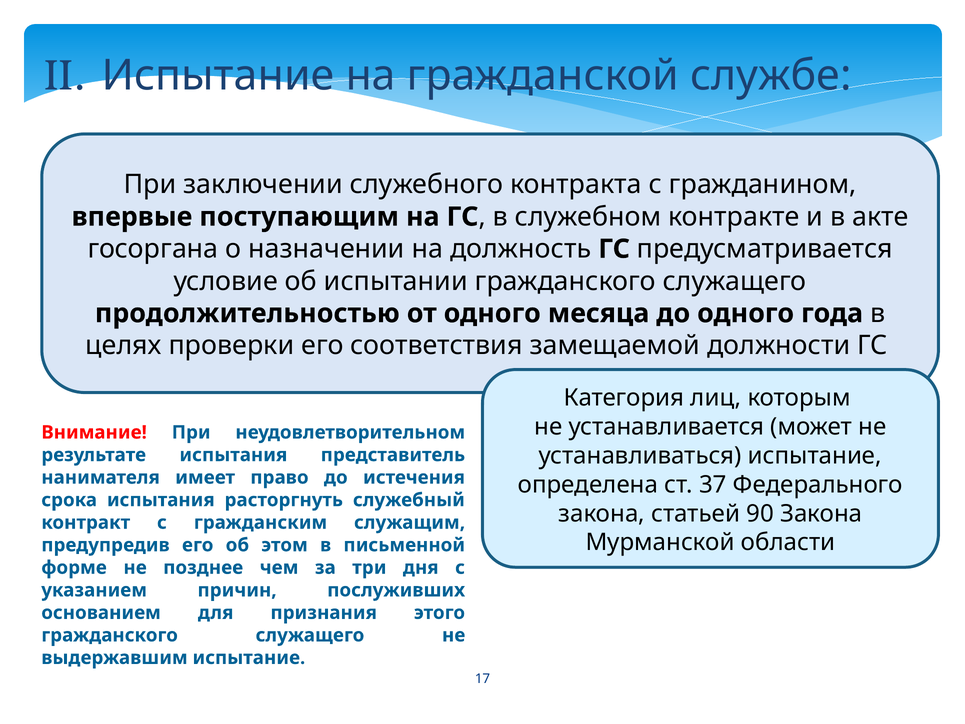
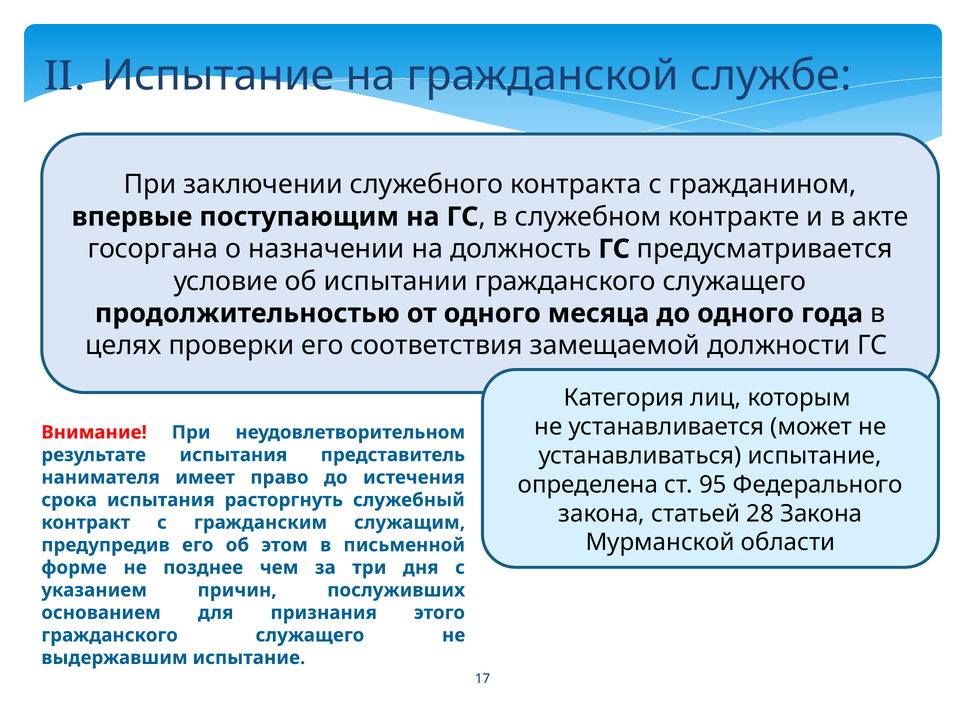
37: 37 -> 95
90: 90 -> 28
